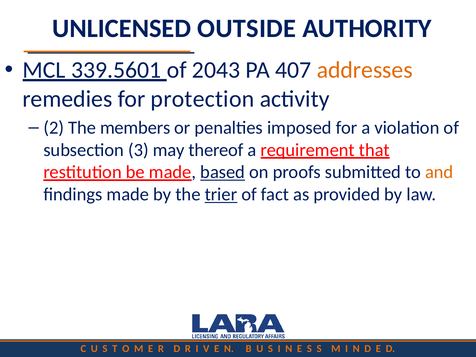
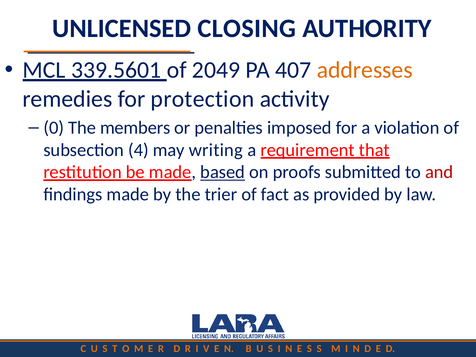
OUTSIDE: OUTSIDE -> CLOSING
2043: 2043 -> 2049
2: 2 -> 0
3: 3 -> 4
thereof: thereof -> writing
and colour: orange -> red
trier underline: present -> none
